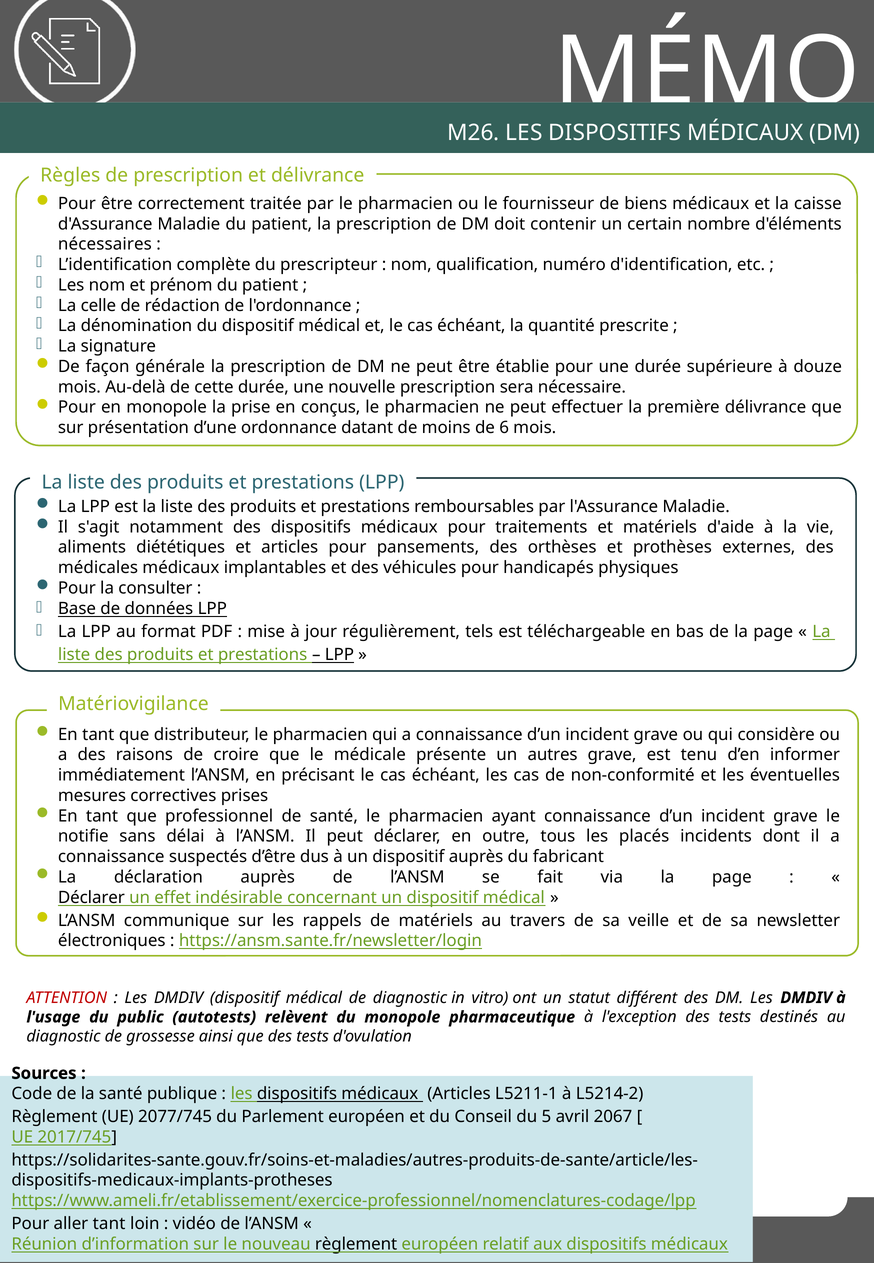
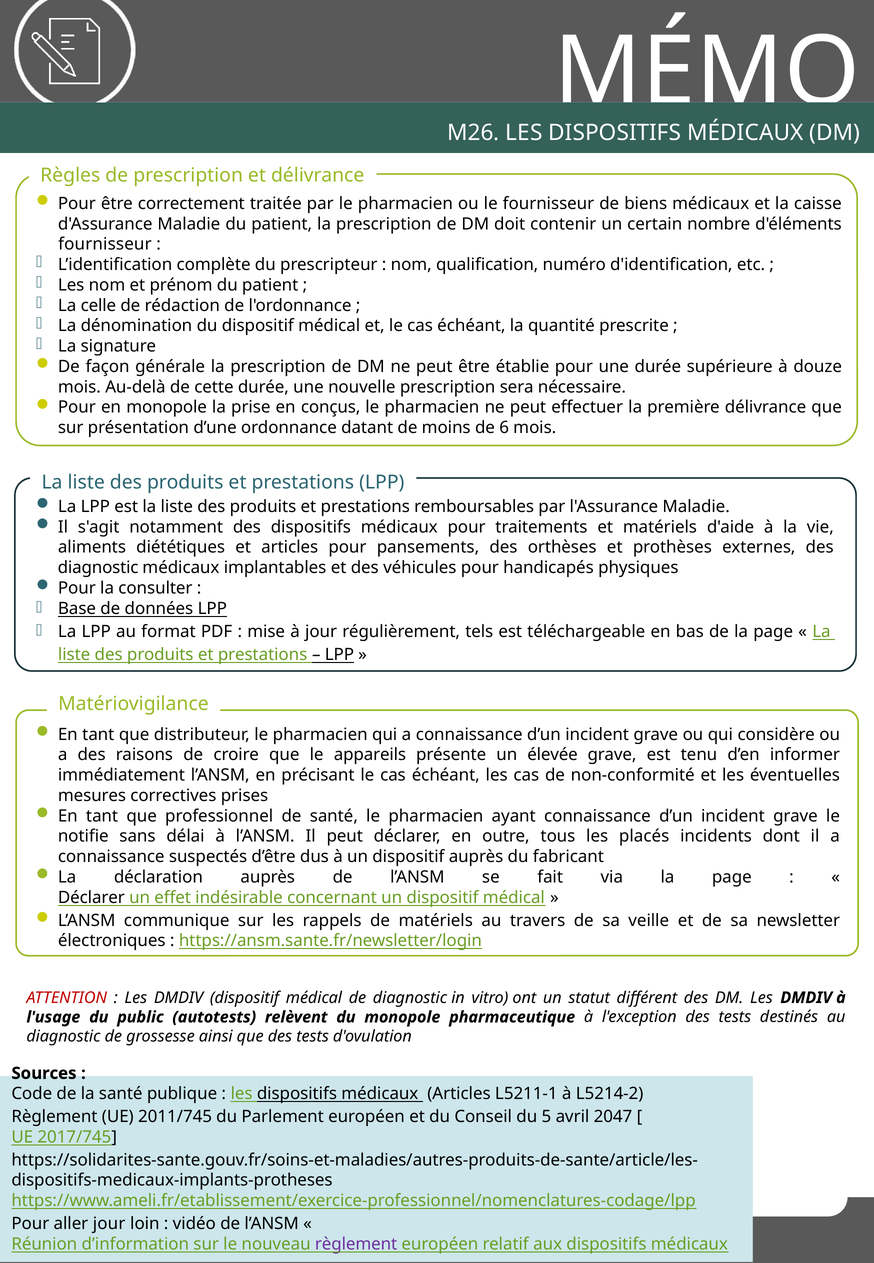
nécessaires at (105, 244): nécessaires -> fournisseur
médicales at (98, 568): médicales -> diagnostic
médicale: médicale -> appareils
autres: autres -> élevée
2077/745: 2077/745 -> 2011/745
2067: 2067 -> 2047
aller tant: tant -> jour
règlement at (356, 1244) colour: black -> purple
